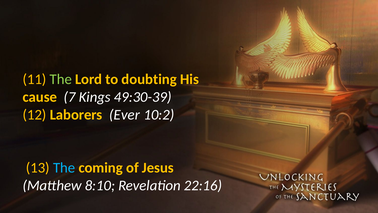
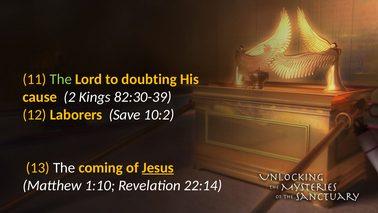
7: 7 -> 2
49:30-39: 49:30-39 -> 82:30-39
Ever: Ever -> Save
The at (64, 167) colour: light blue -> white
Jesus underline: none -> present
8:10: 8:10 -> 1:10
22:16: 22:16 -> 22:14
